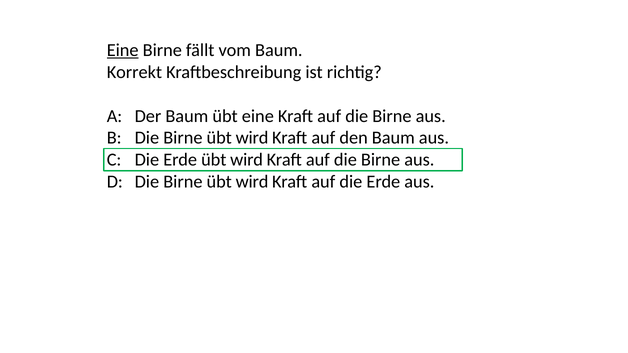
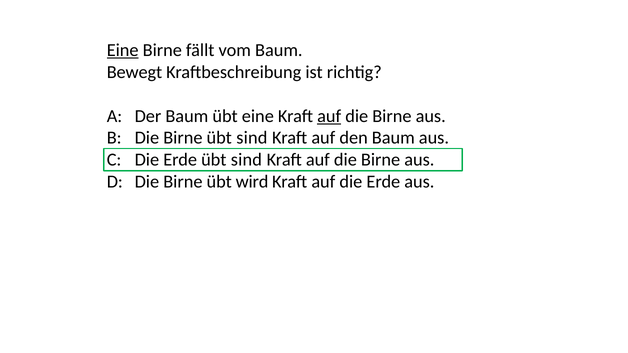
Korrekt: Korrekt -> Bewegt
auf at (329, 116) underline: none -> present
wird at (252, 138): wird -> sind
Erde übt wird: wird -> sind
